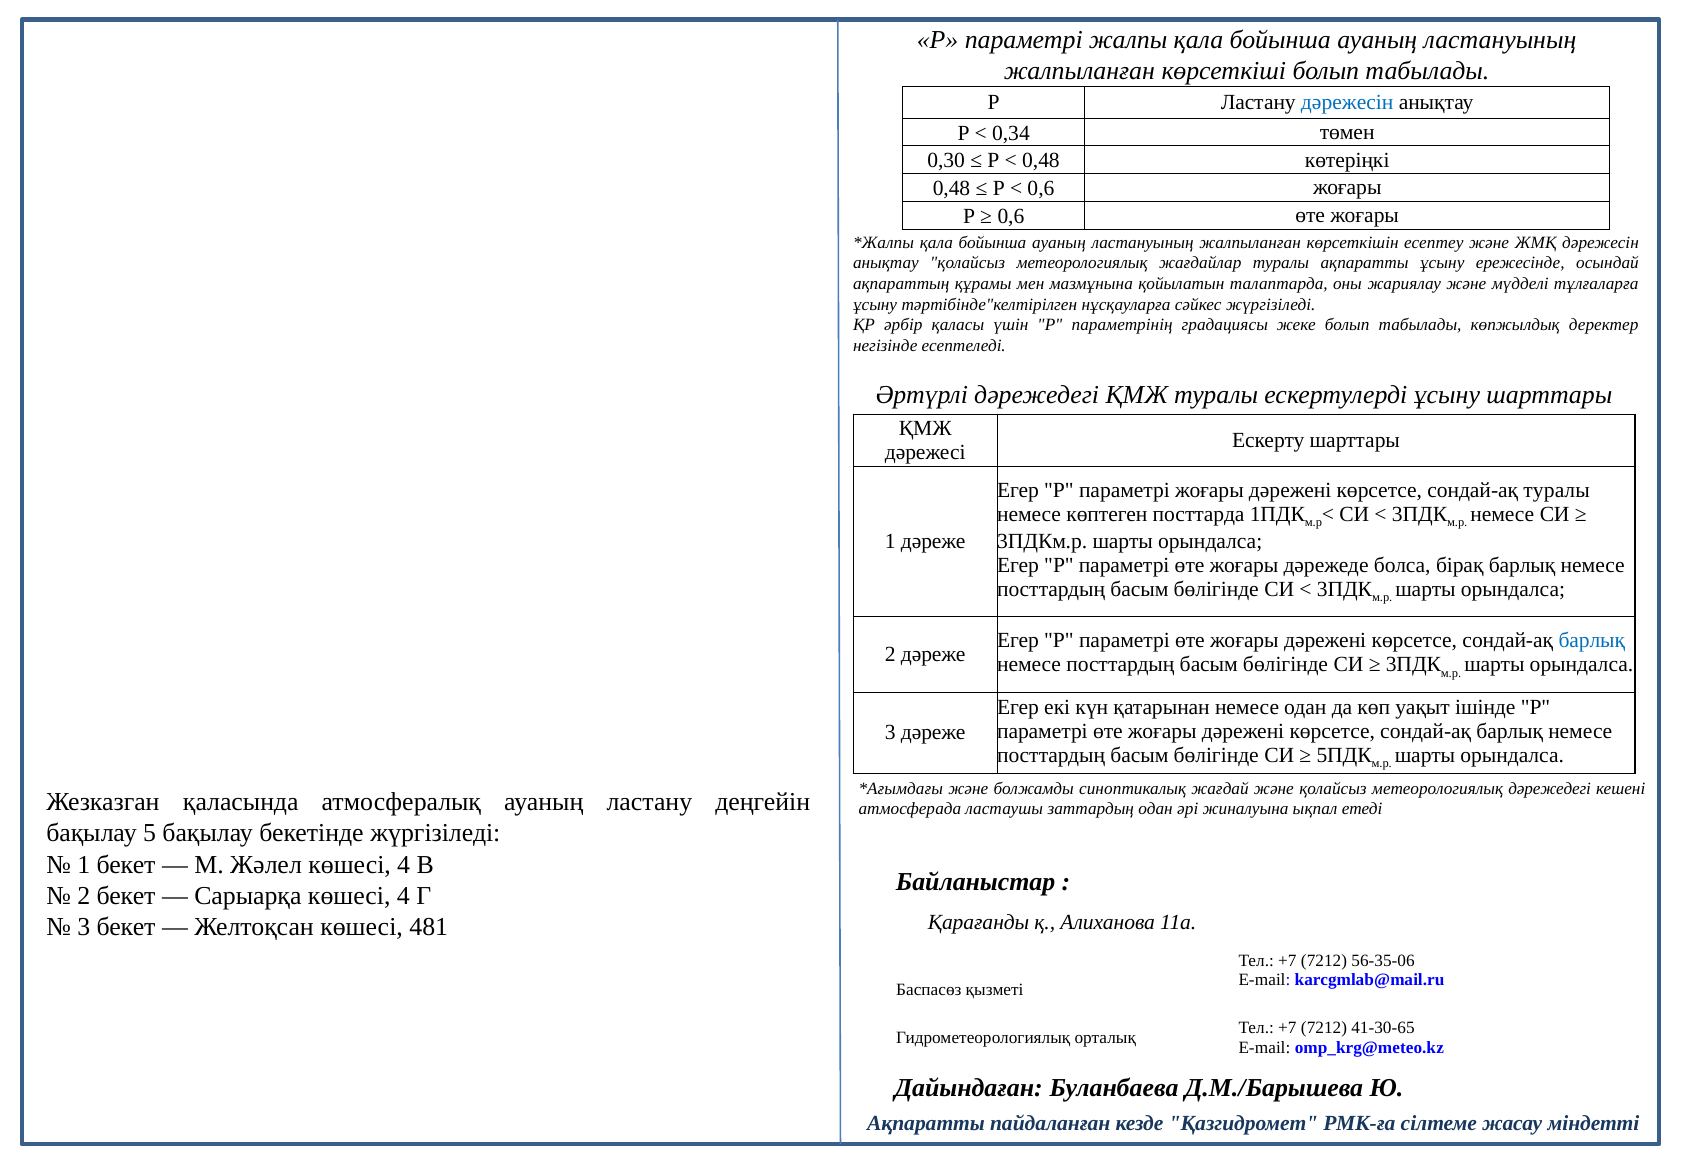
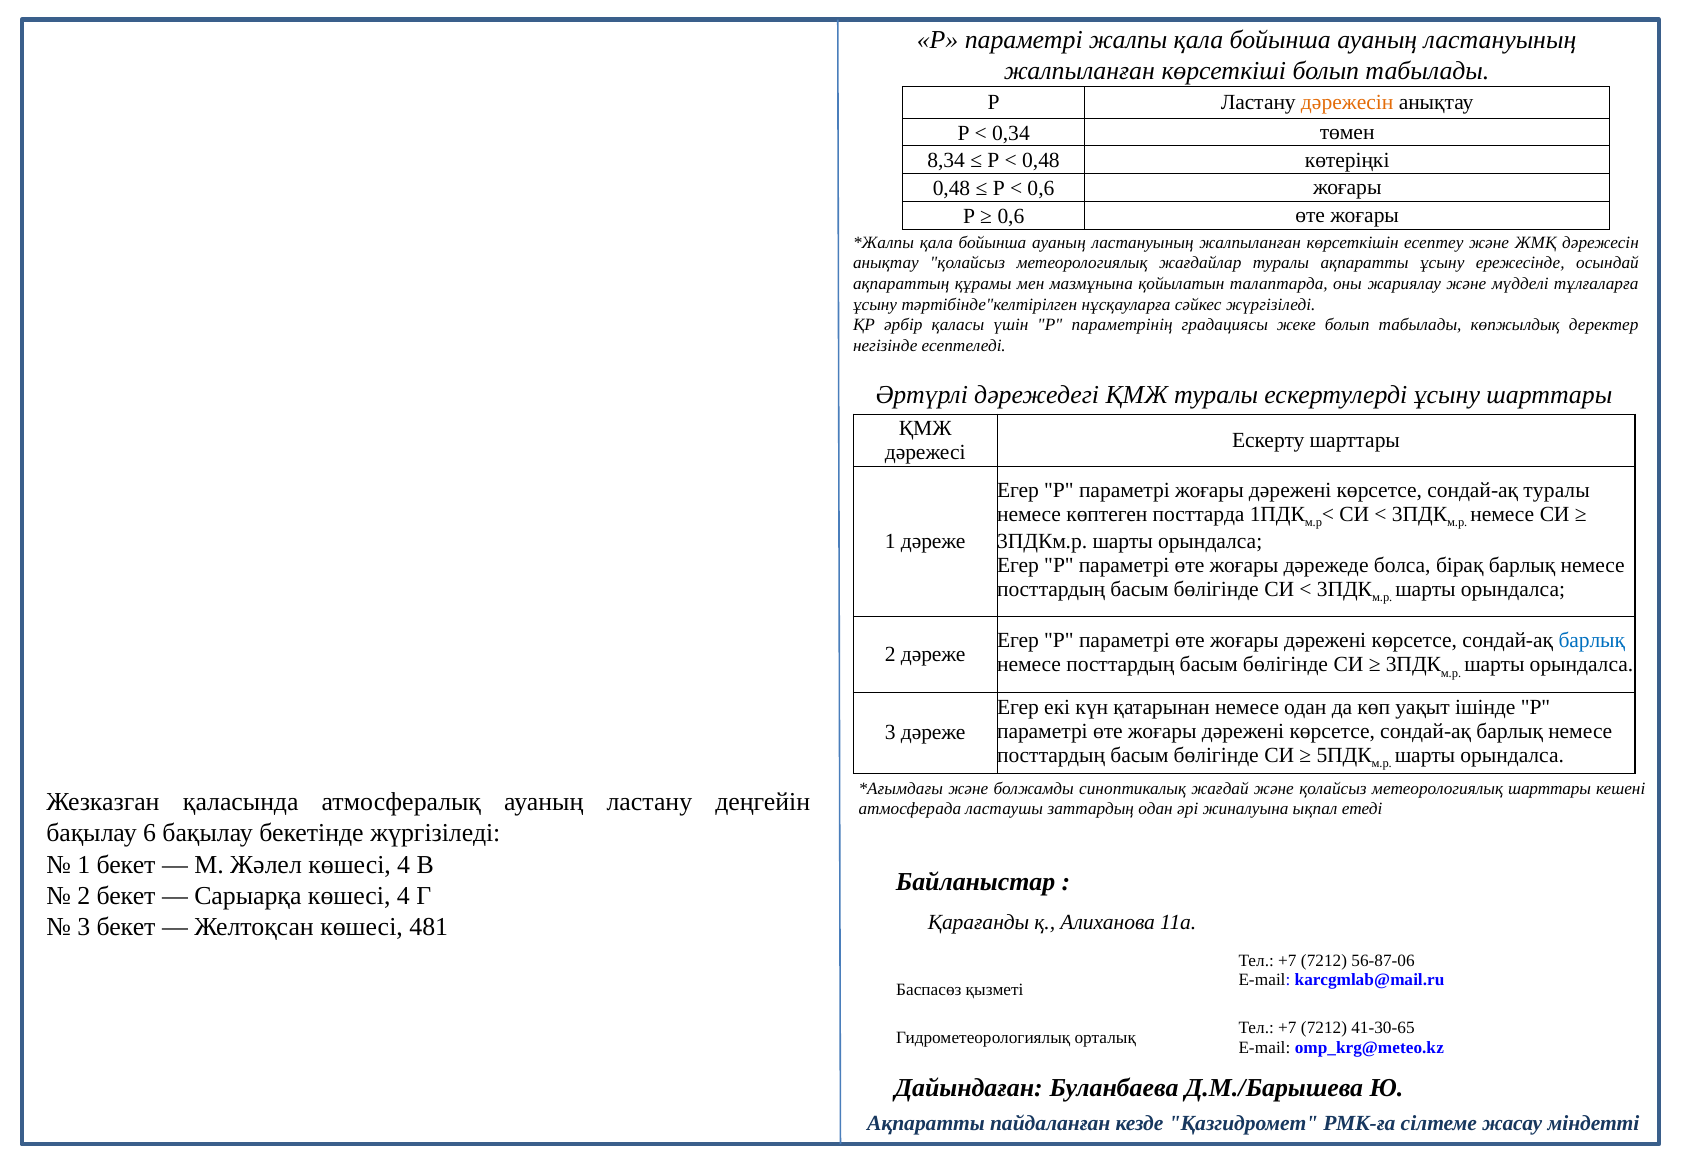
дәрежесін at (1347, 103) colour: blue -> orange
0,30: 0,30 -> 8,34
метеорологиялық дәрежедегі: дәрежедегі -> шарттары
5: 5 -> 6
56-35-06: 56-35-06 -> 56-87-06
